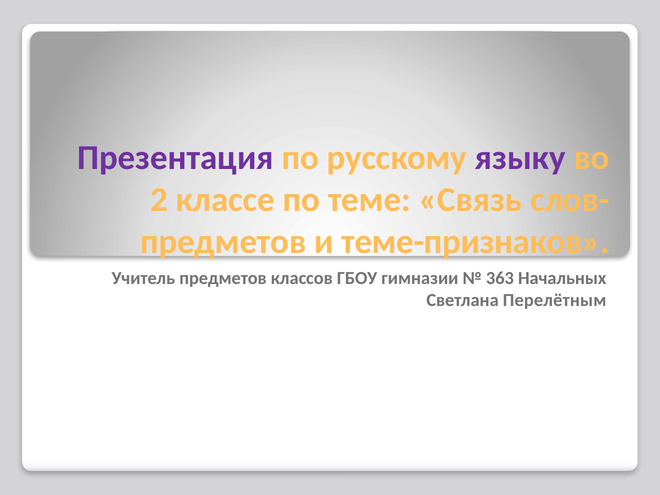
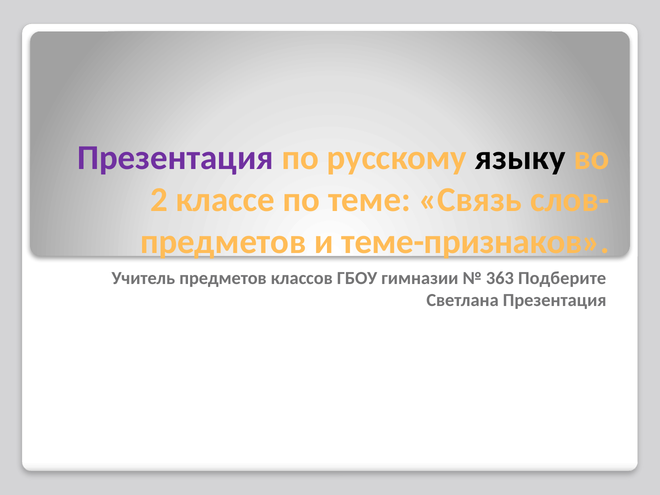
языку colour: purple -> black
Начальных: Начальных -> Подберите
Светлана Перелётным: Перелётным -> Презентация
